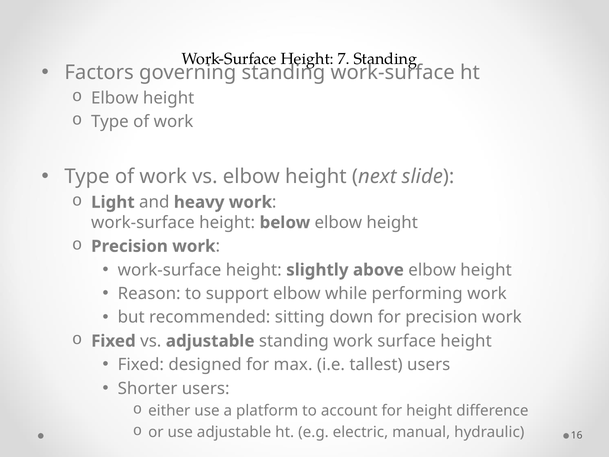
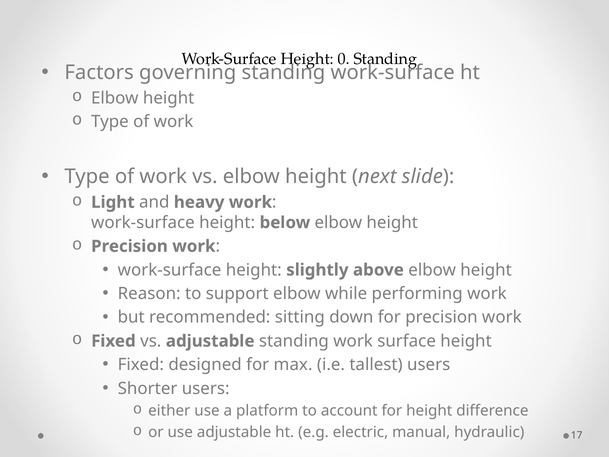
7: 7 -> 0
16: 16 -> 17
